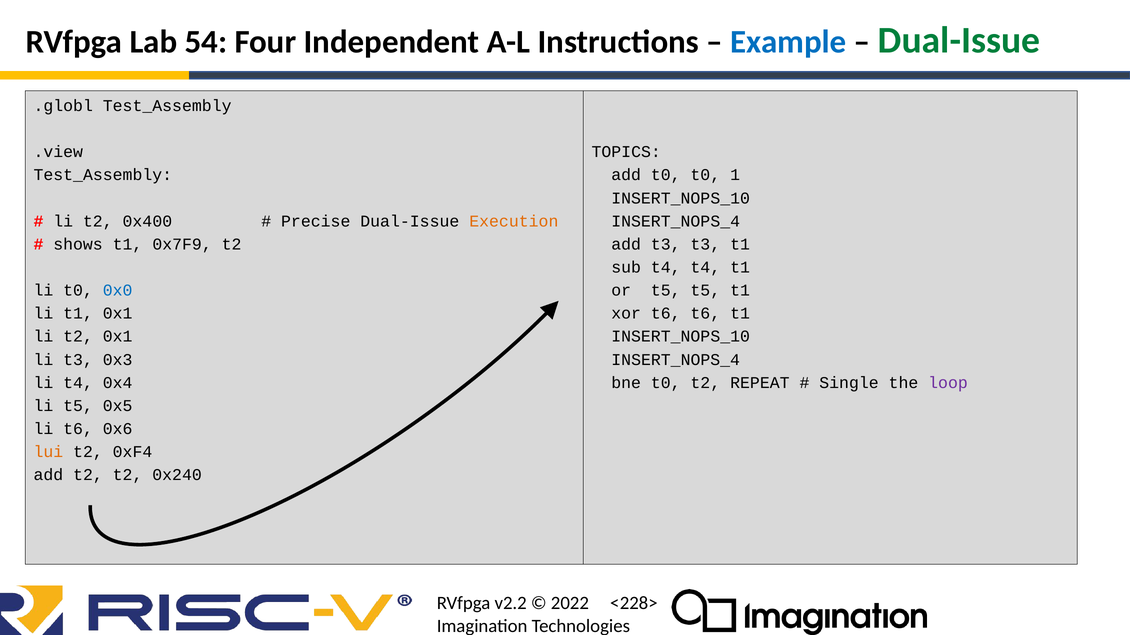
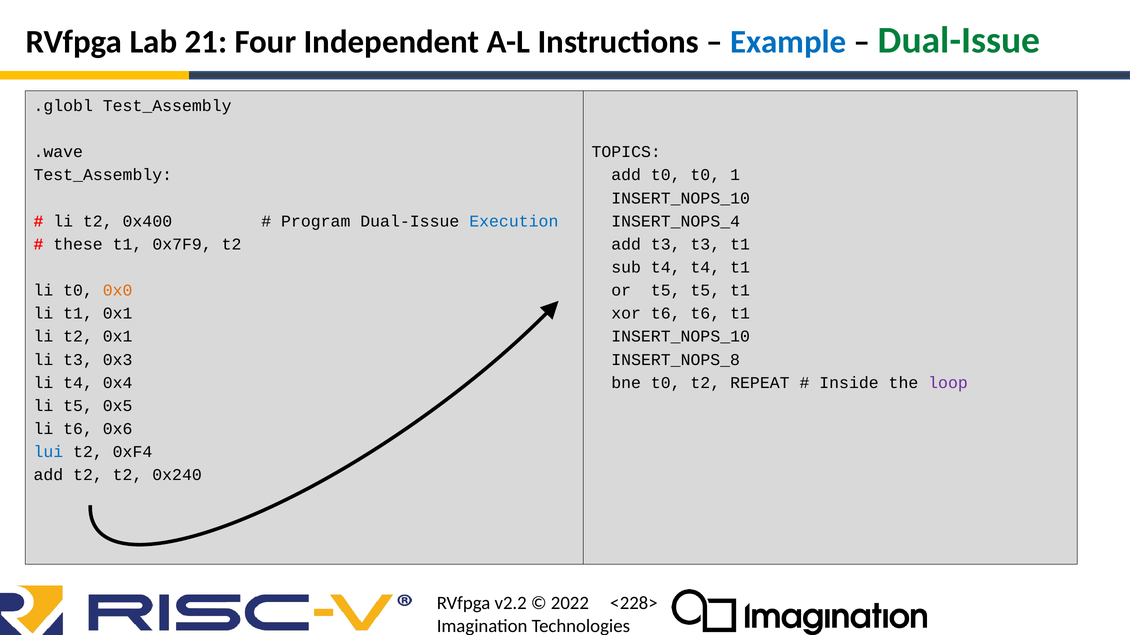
54: 54 -> 21
.view: .view -> .wave
Precise: Precise -> Program
Execution colour: orange -> blue
shows: shows -> these
0x0 colour: blue -> orange
INSERT_NOPS_4 at (676, 360): INSERT_NOPS_4 -> INSERT_NOPS_8
Single: Single -> Inside
lui colour: orange -> blue
